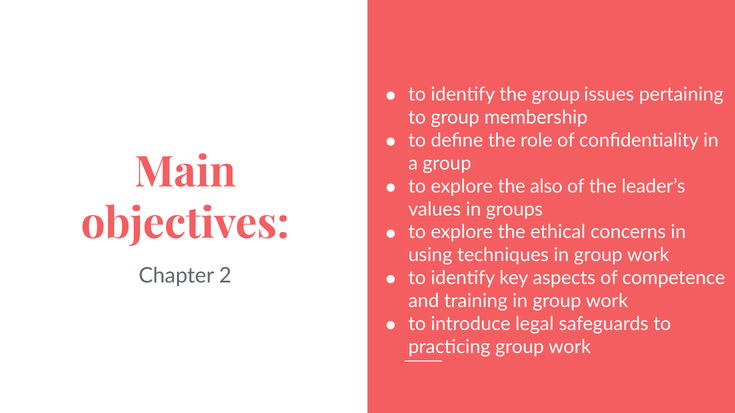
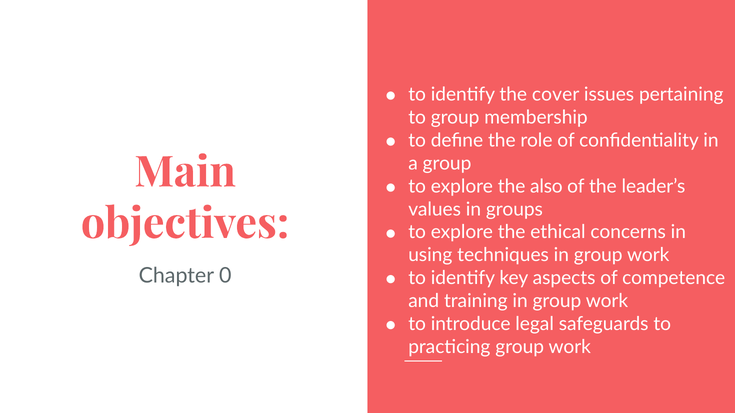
the group: group -> cover
2: 2 -> 0
